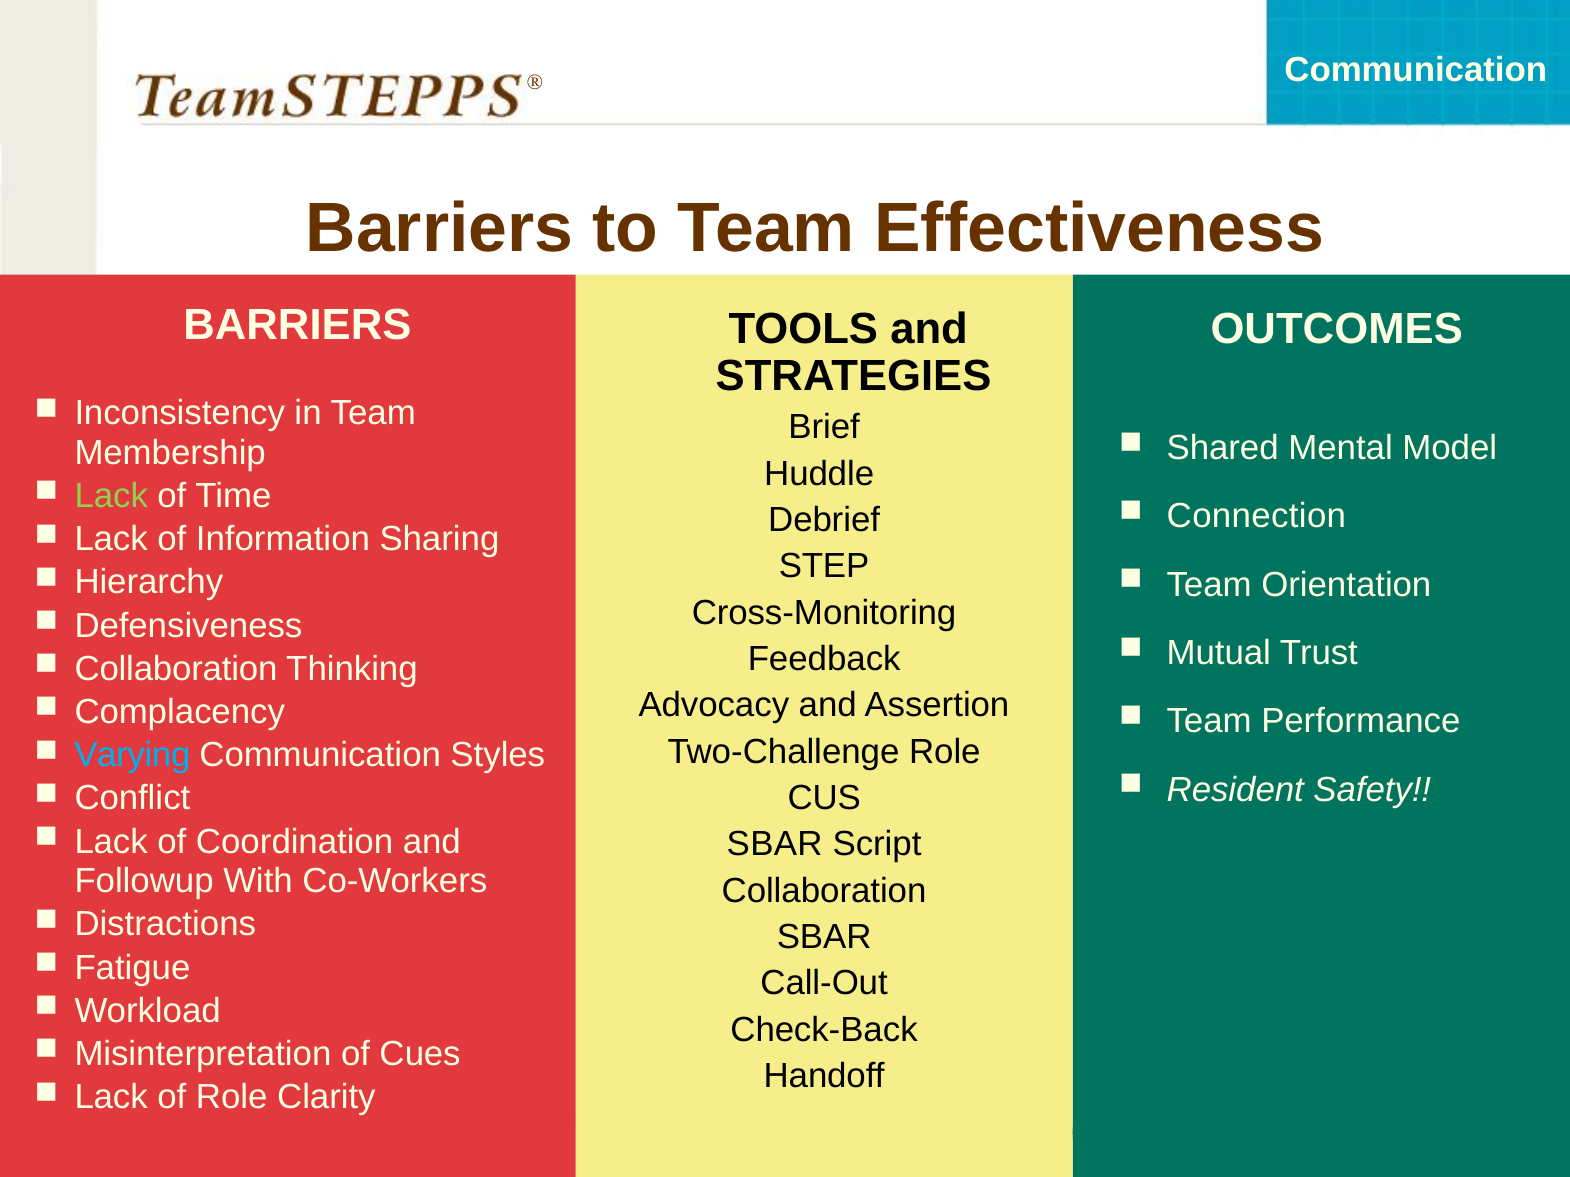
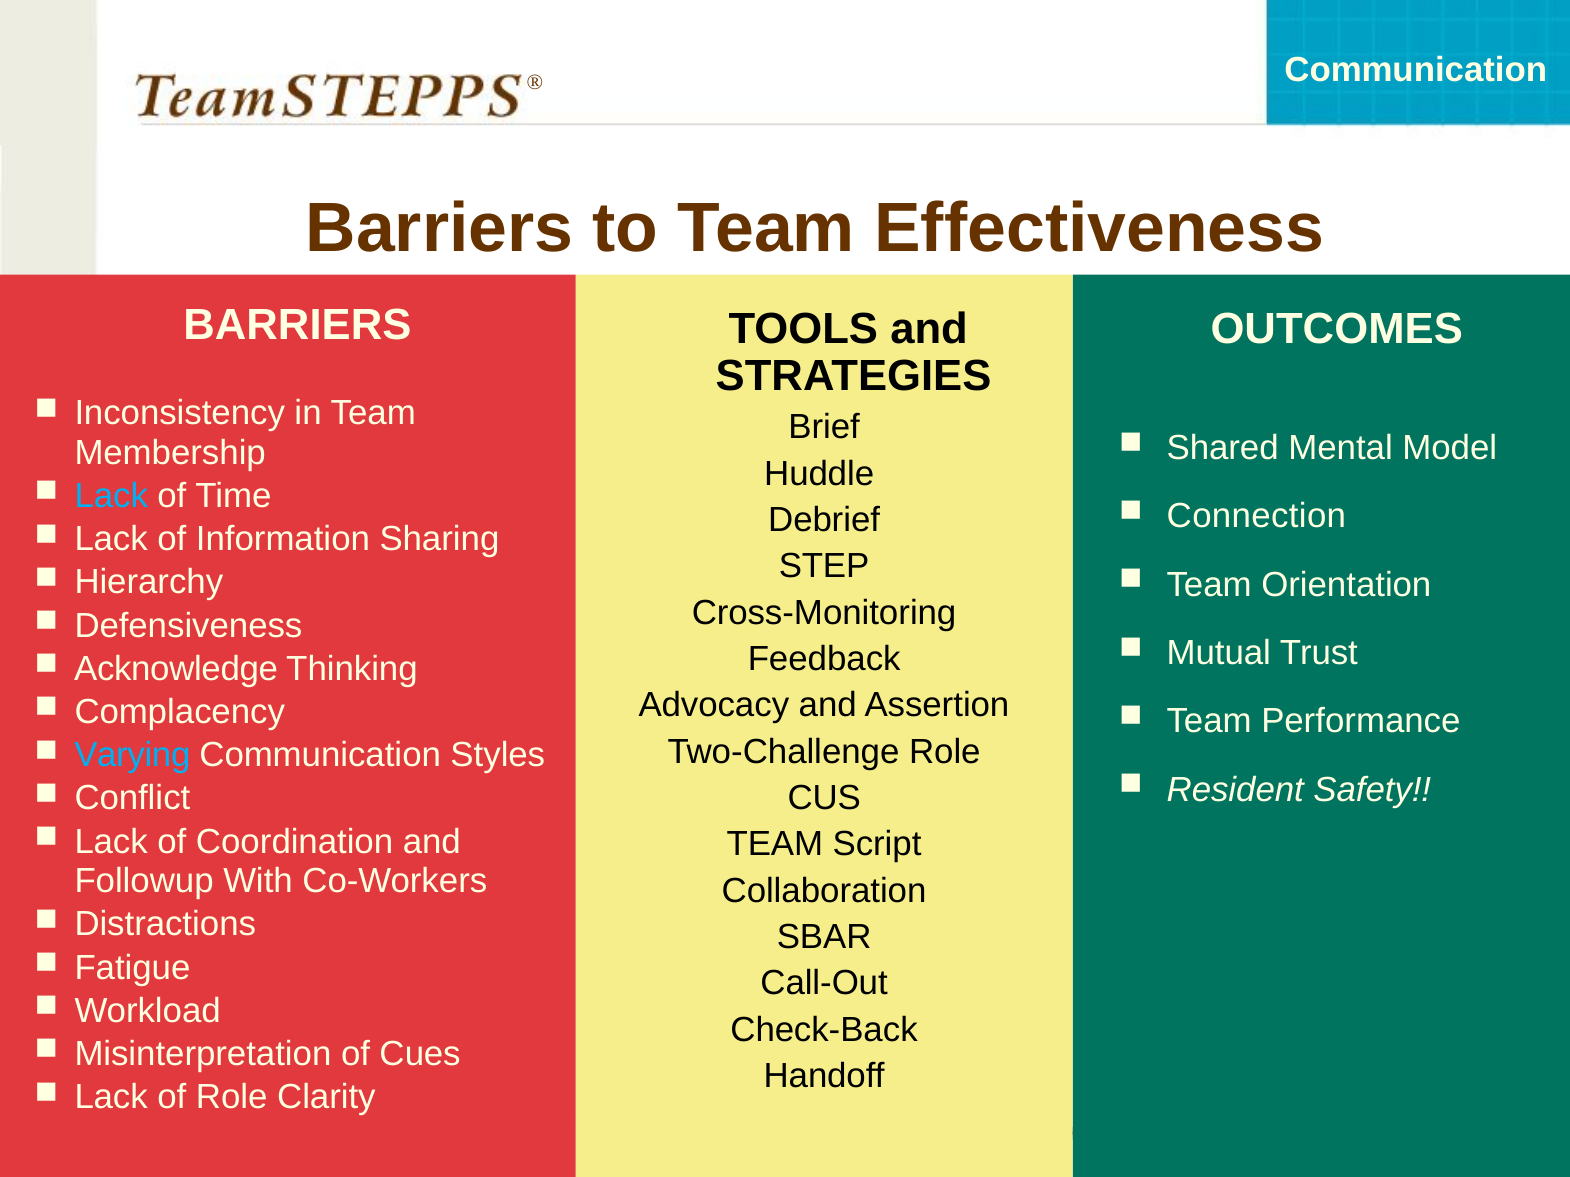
Lack at (111, 496) colour: light green -> light blue
Collaboration at (176, 669): Collaboration -> Acknowledge
SBAR at (775, 845): SBAR -> TEAM
